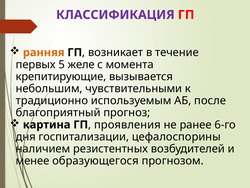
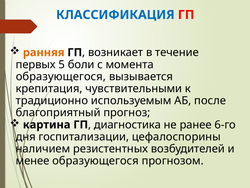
КЛАССИФИКАЦИЯ colour: purple -> blue
желе: желе -> боли
крепитирующие at (61, 76): крепитирующие -> образующегося
небольшим: небольшим -> крепитация
проявления: проявления -> диагностика
